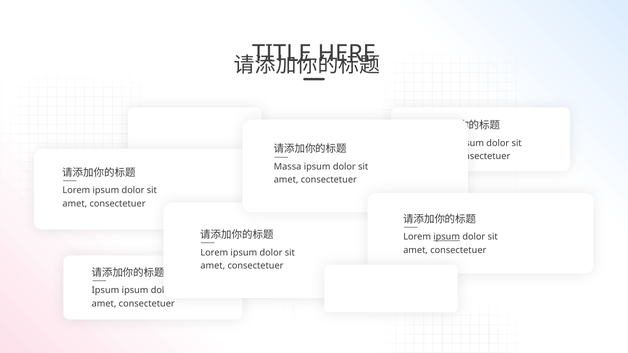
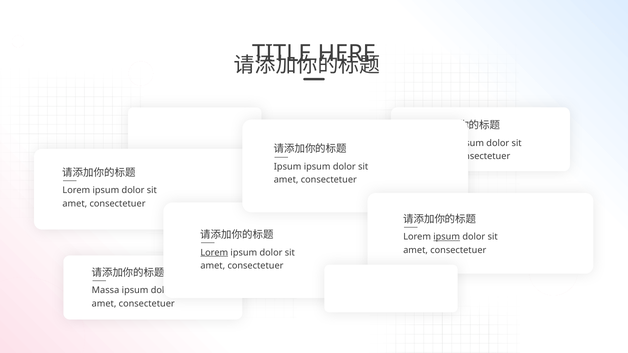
Massa at (288, 167): Massa -> Ipsum
Lorem at (214, 253) underline: none -> present
Ipsum at (105, 291): Ipsum -> Massa
